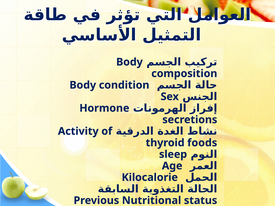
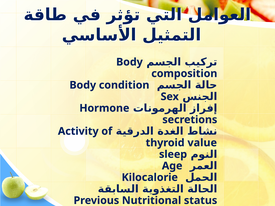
foods: foods -> value
